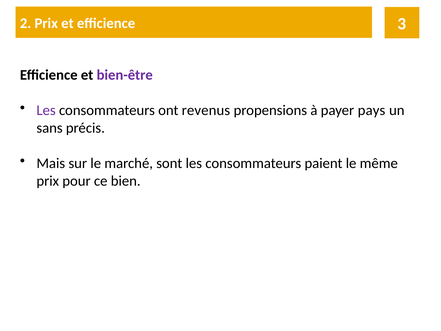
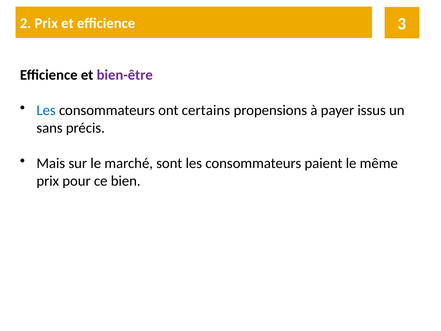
Les at (46, 110) colour: purple -> blue
revenus: revenus -> certains
pays: pays -> issus
